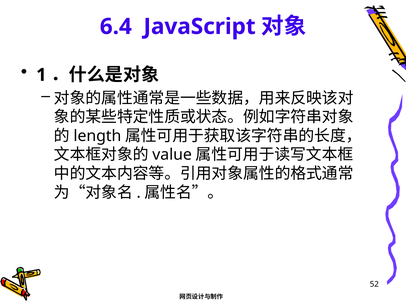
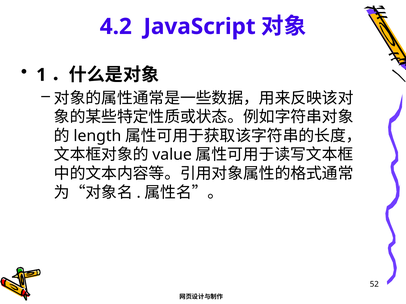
6.4: 6.4 -> 4.2
